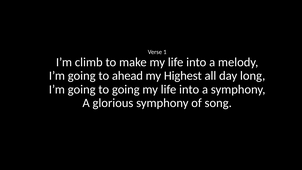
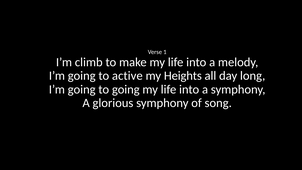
ahead: ahead -> active
Highest: Highest -> Heights
